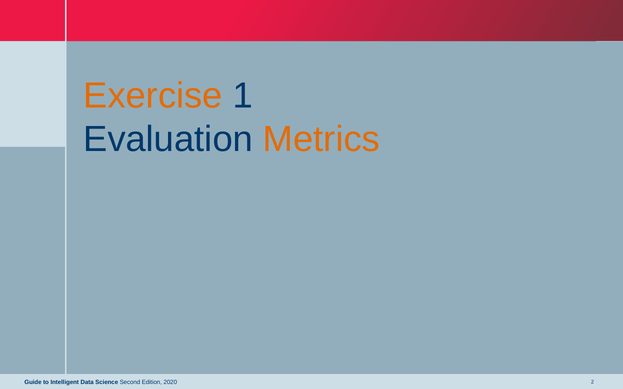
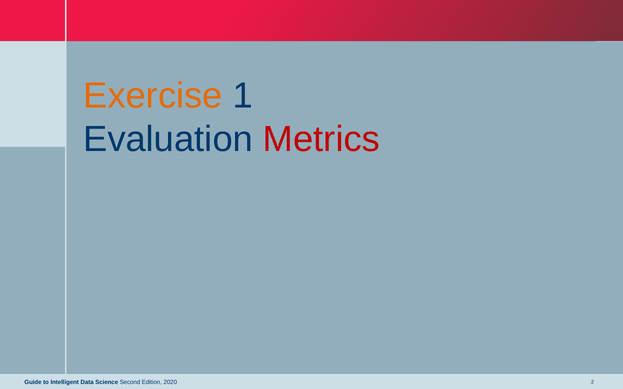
Metrics colour: orange -> red
